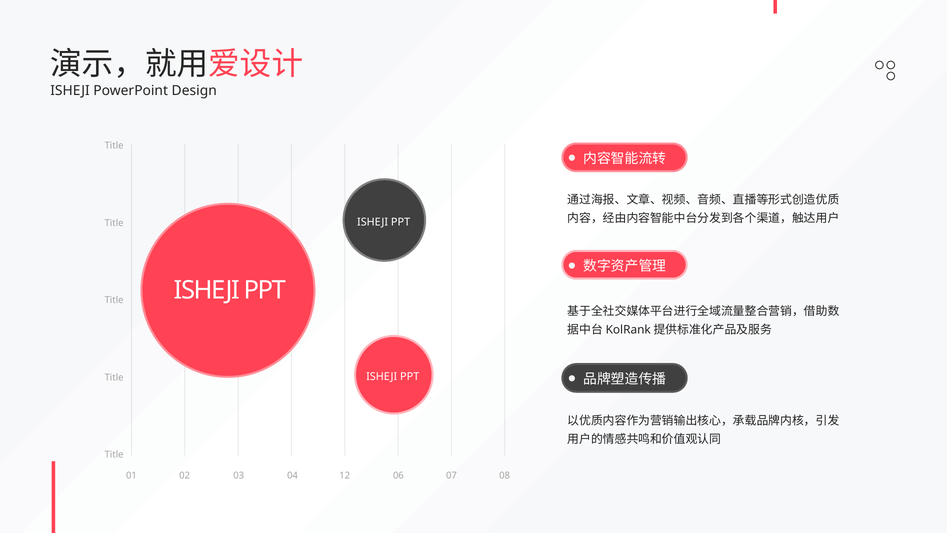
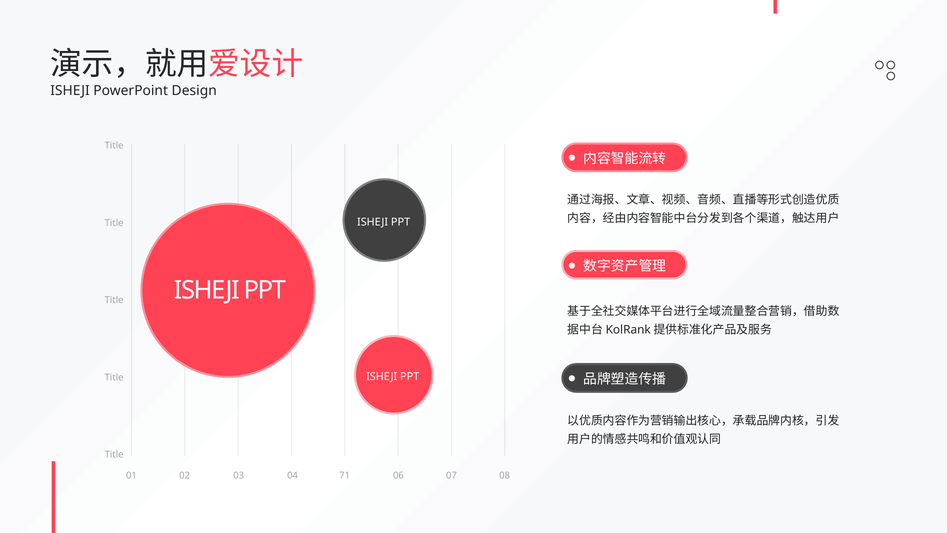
12: 12 -> 71
